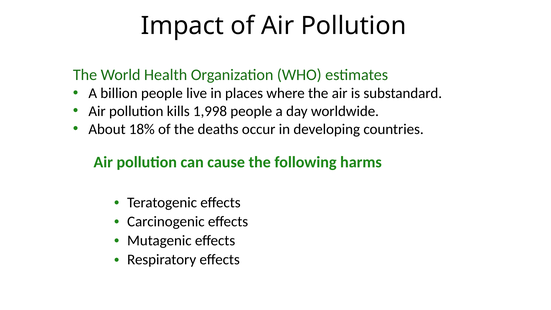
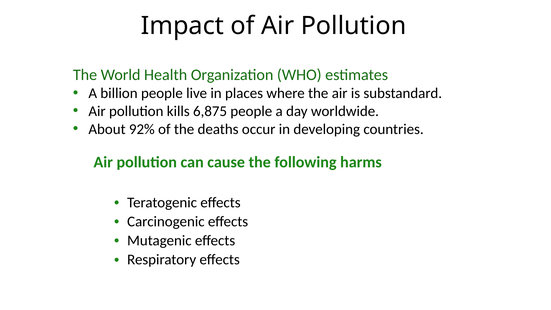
1,998: 1,998 -> 6,875
18%: 18% -> 92%
